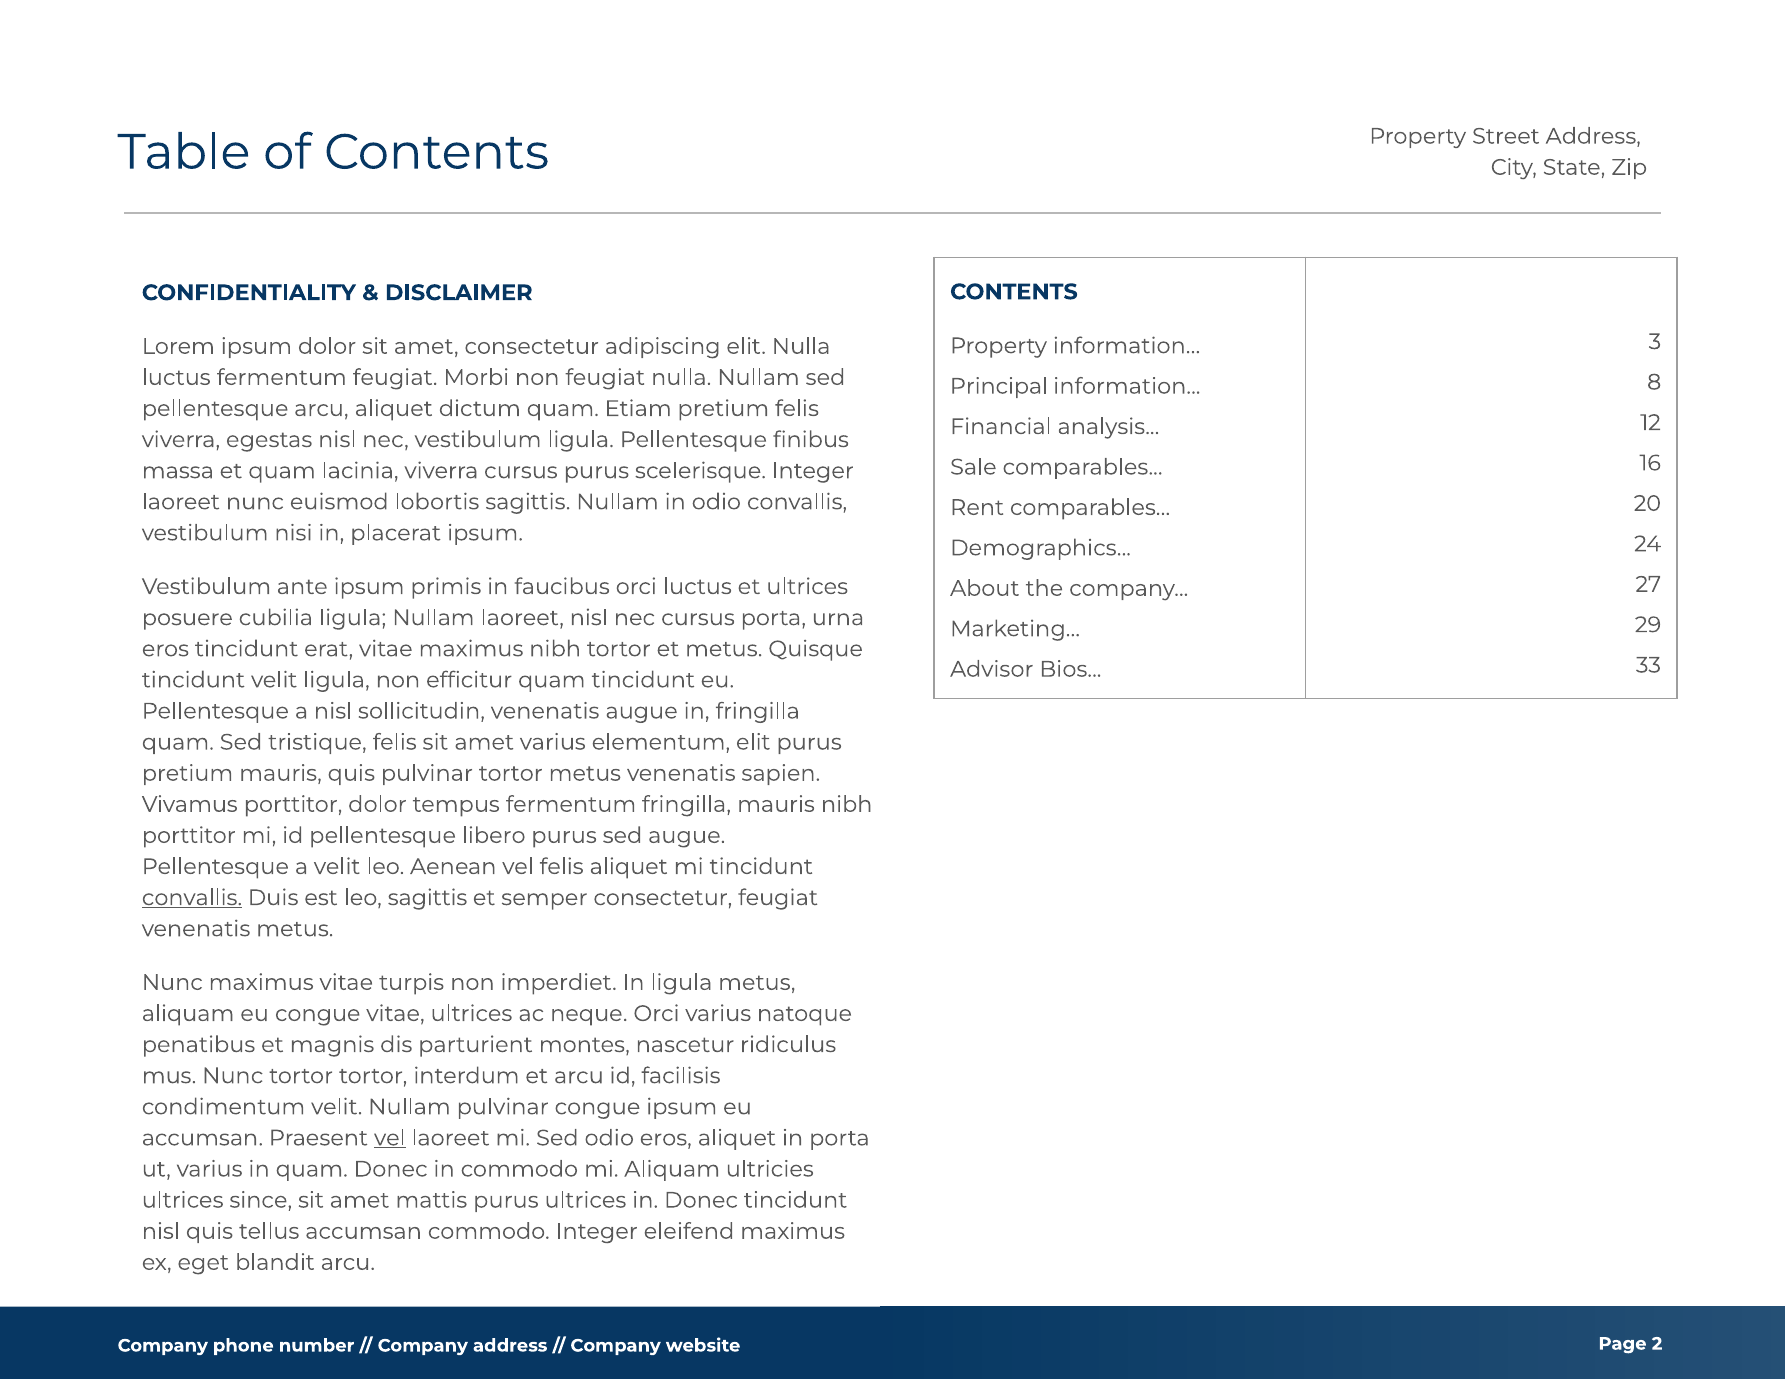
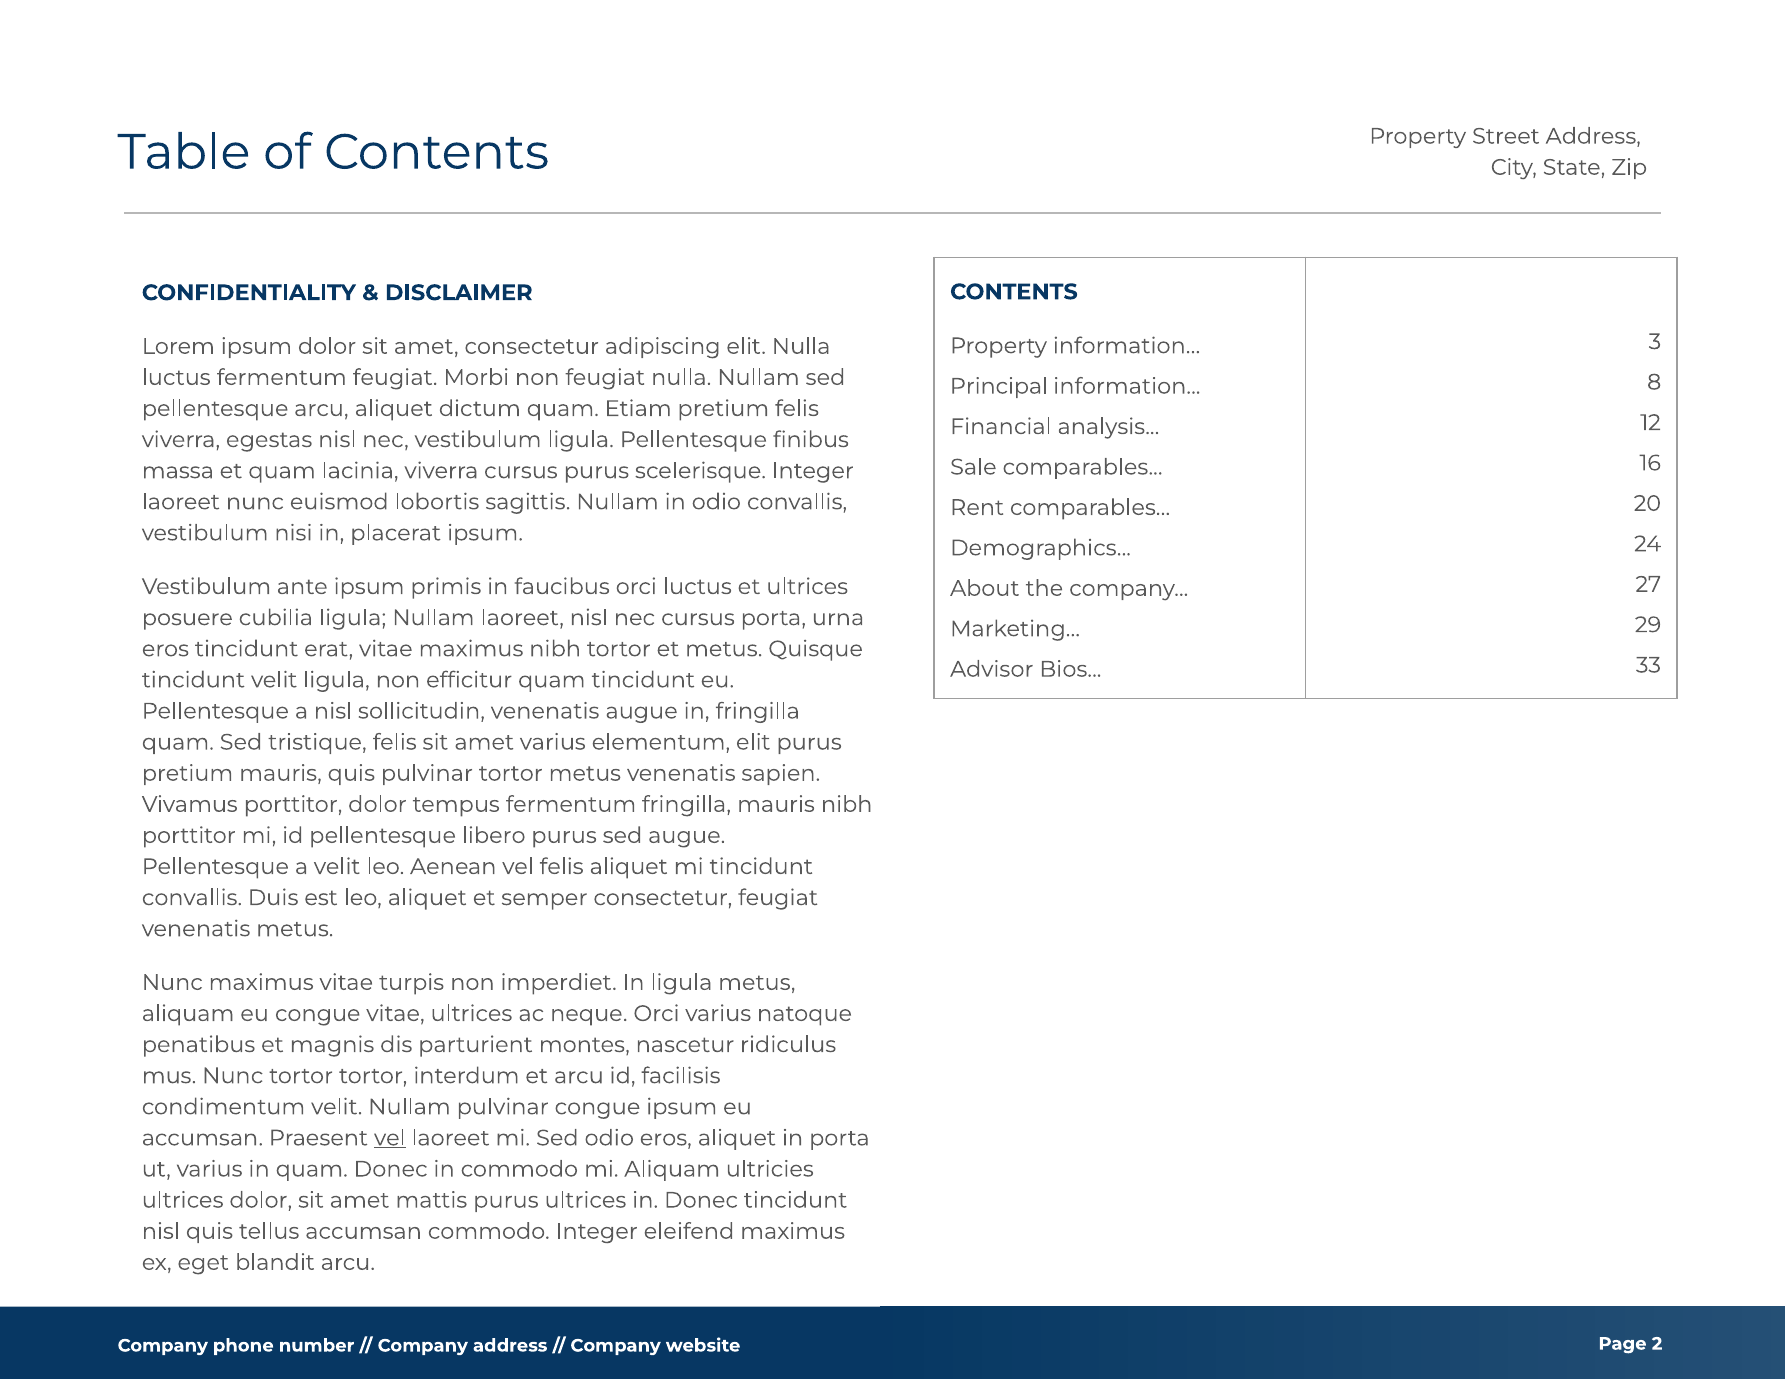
convallis at (192, 898) underline: present -> none
leo sagittis: sagittis -> aliquet
ultrices since: since -> dolor
